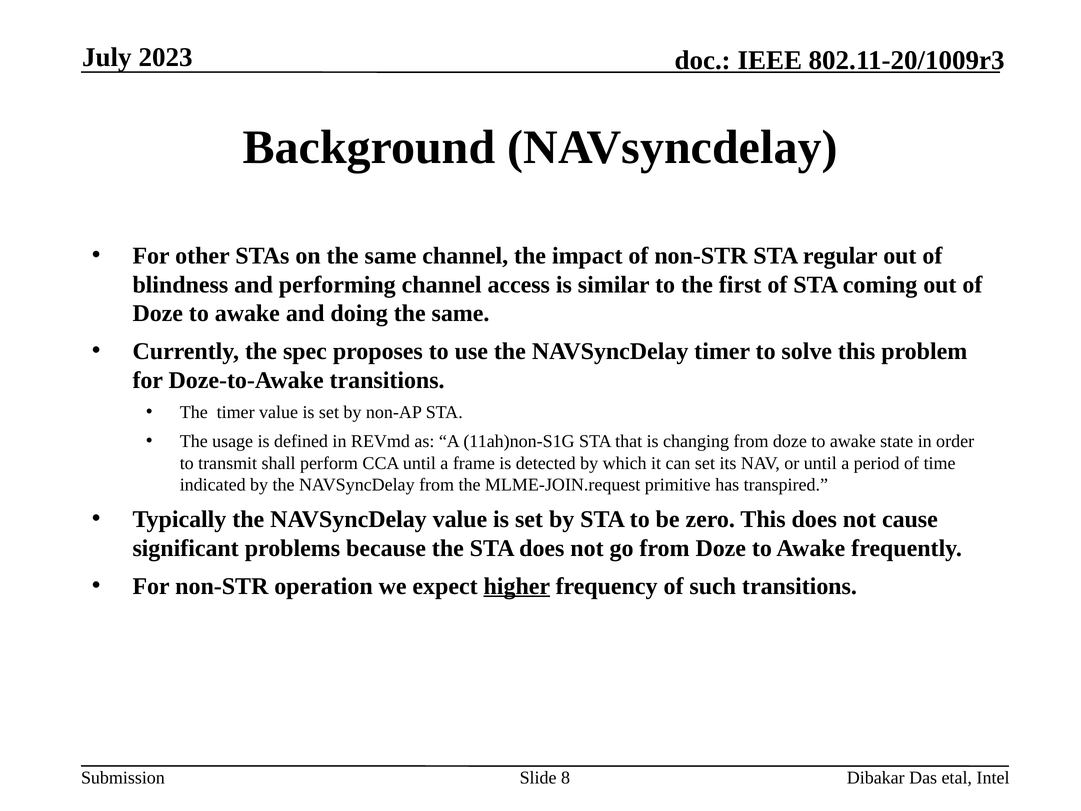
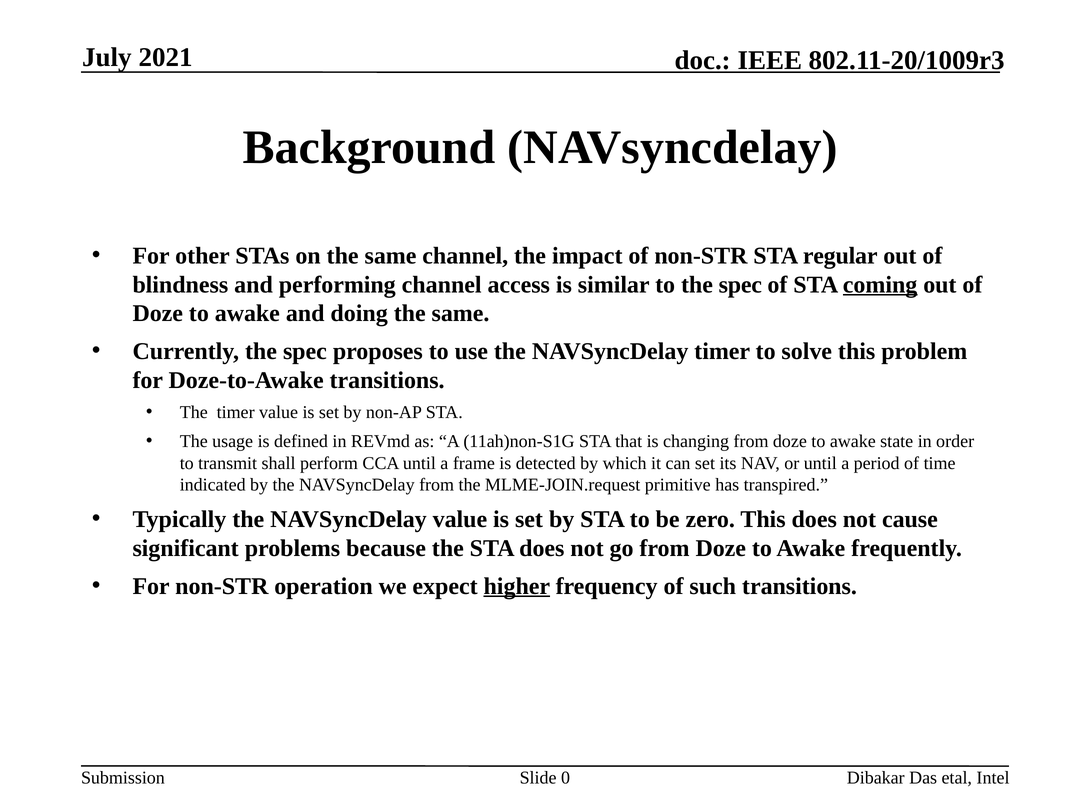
2023: 2023 -> 2021
to the first: first -> spec
coming underline: none -> present
8: 8 -> 0
